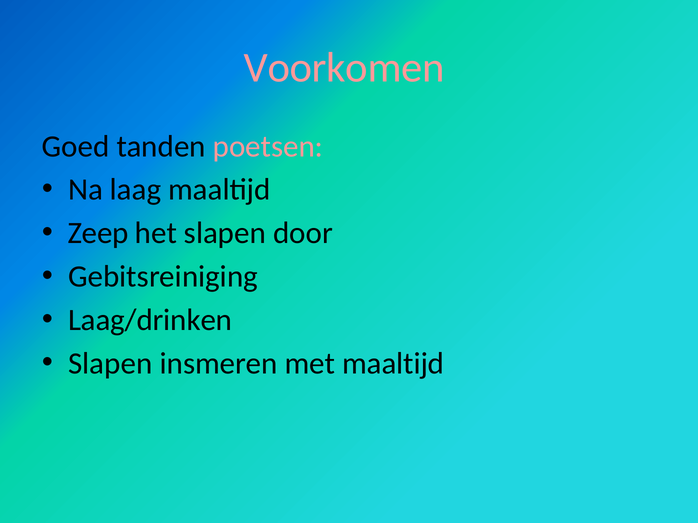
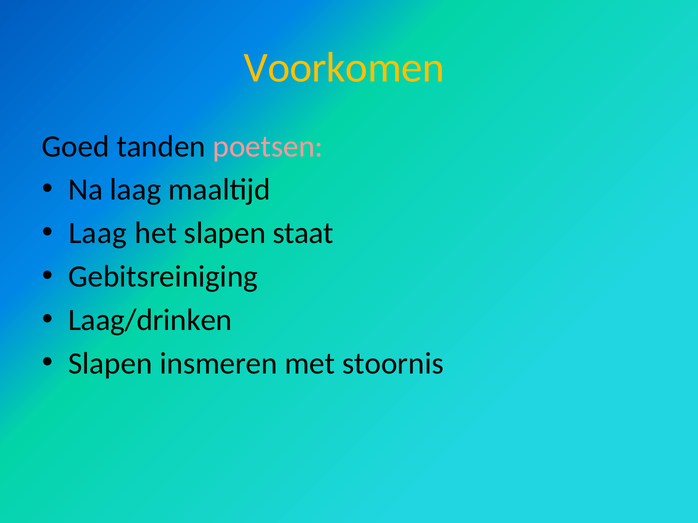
Voorkomen colour: pink -> yellow
Zeep at (98, 233): Zeep -> Laag
door: door -> staat
met maaltijd: maaltijd -> stoornis
